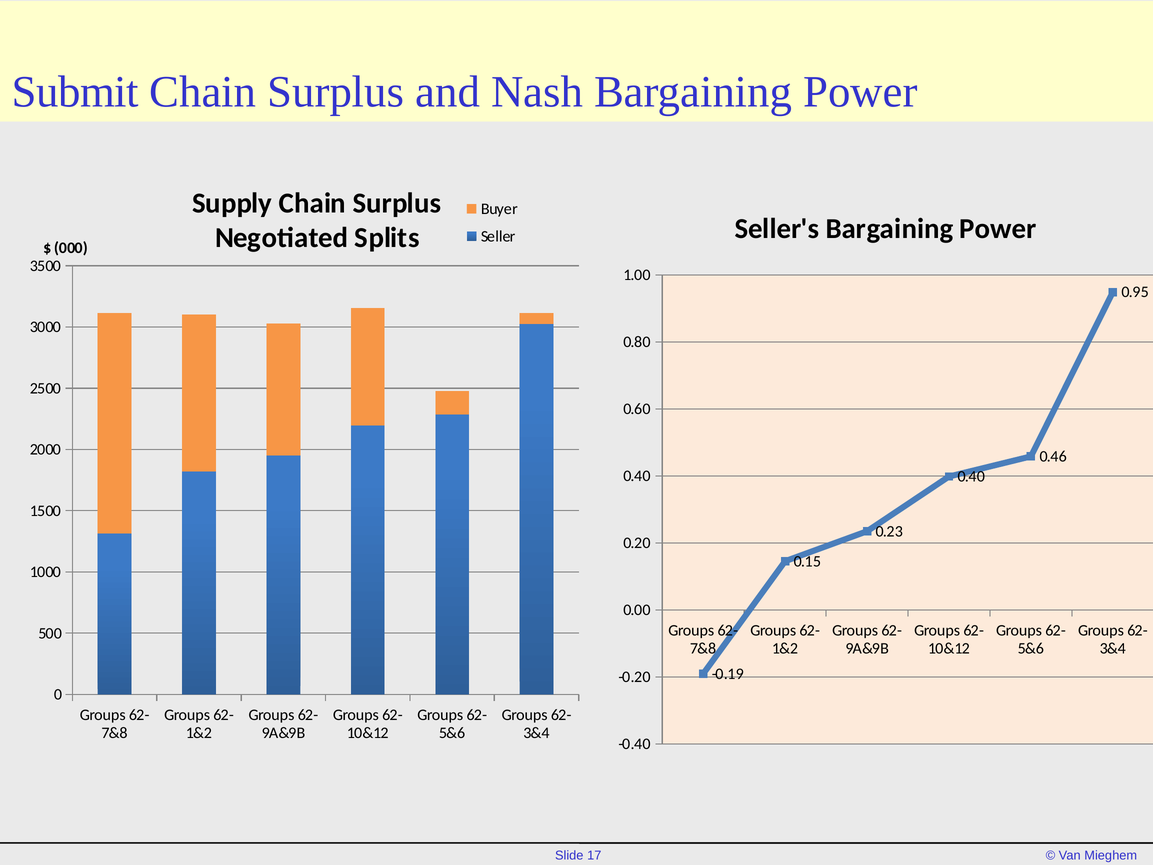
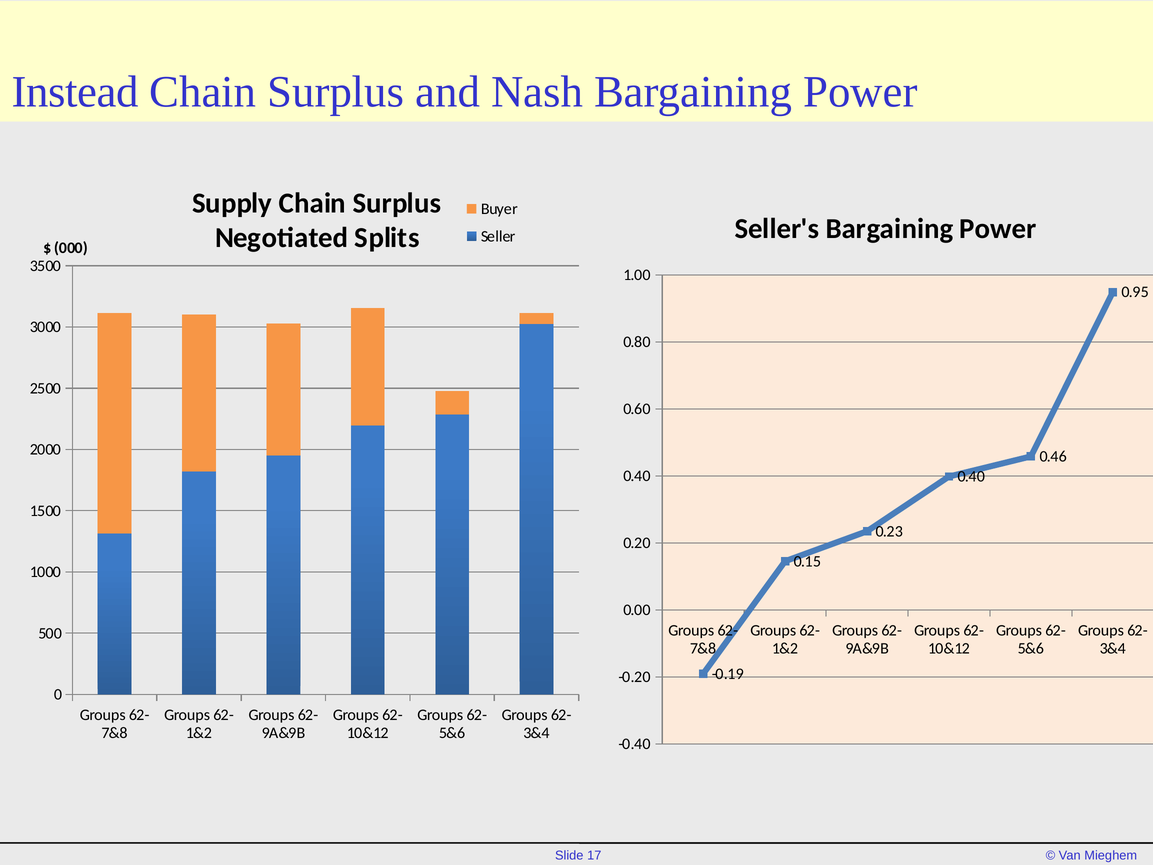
Submit: Submit -> Instead
